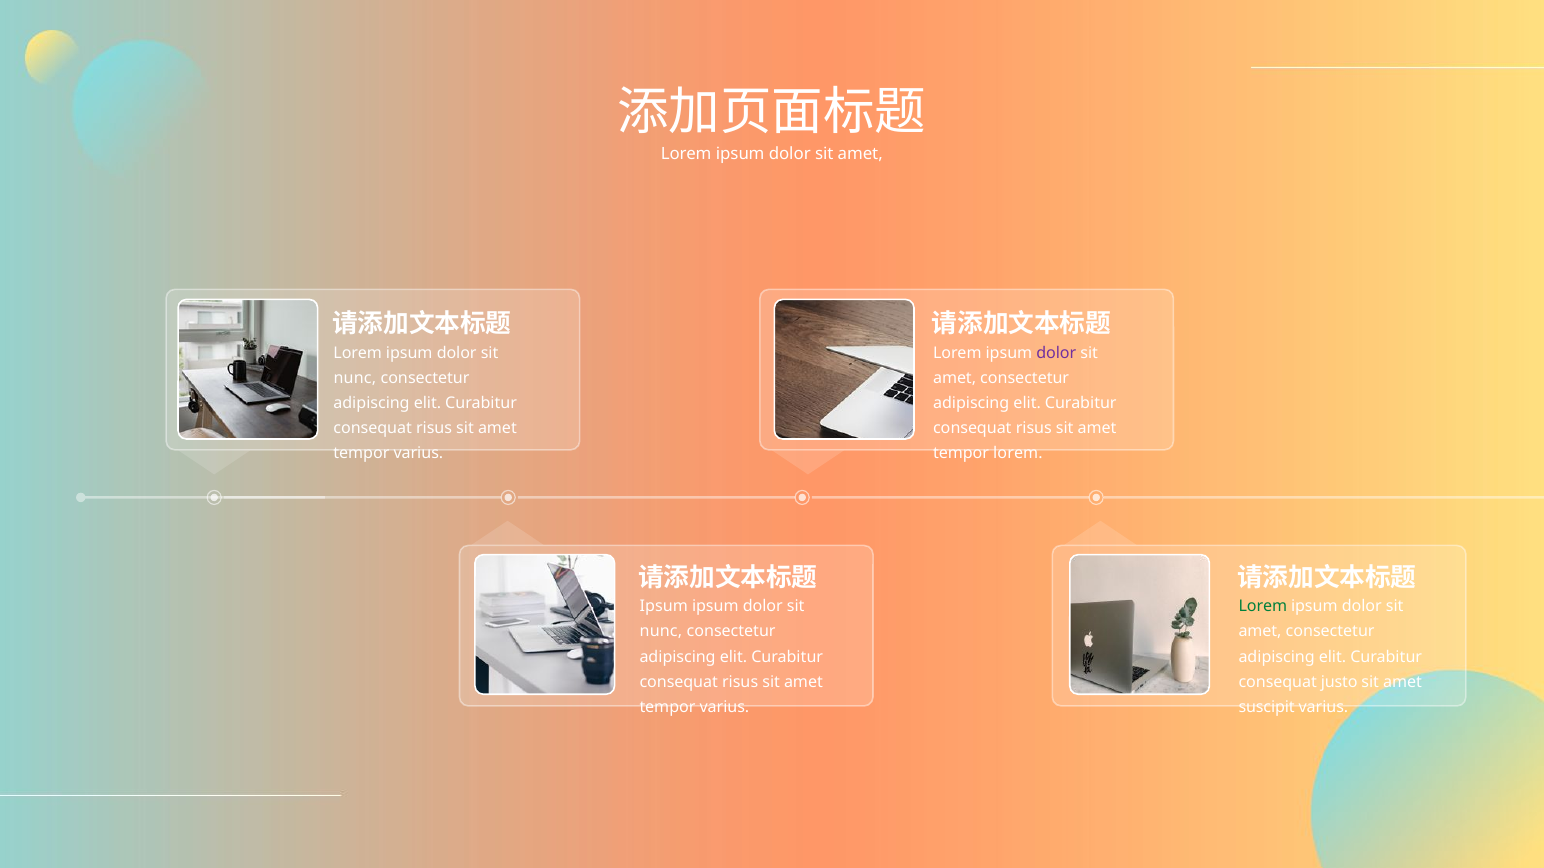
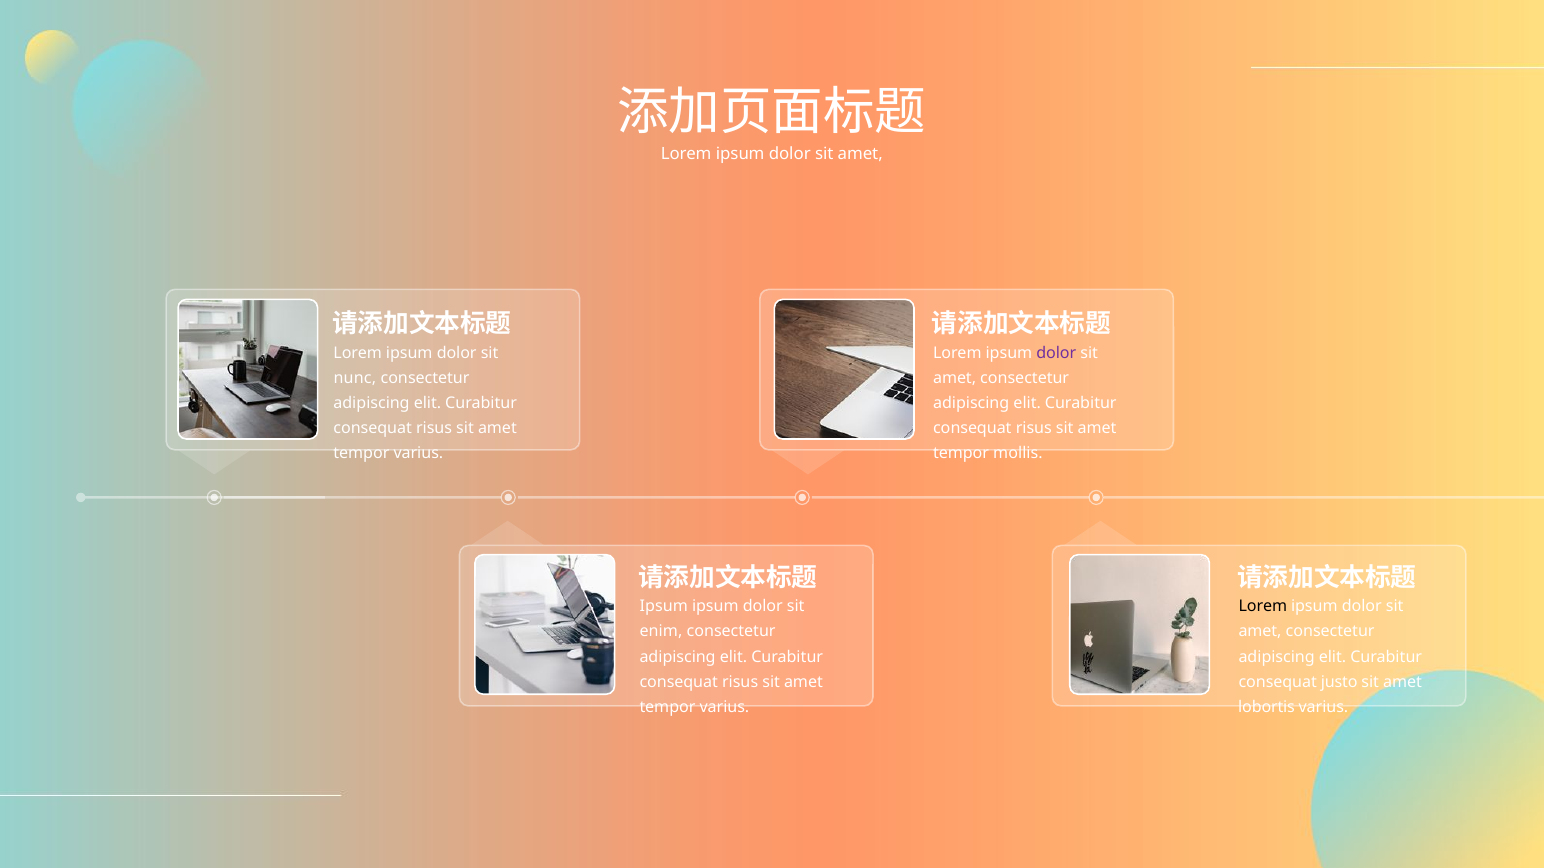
tempor lorem: lorem -> mollis
Lorem at (1263, 607) colour: green -> black
nunc at (661, 632): nunc -> enim
suscipit: suscipit -> lobortis
